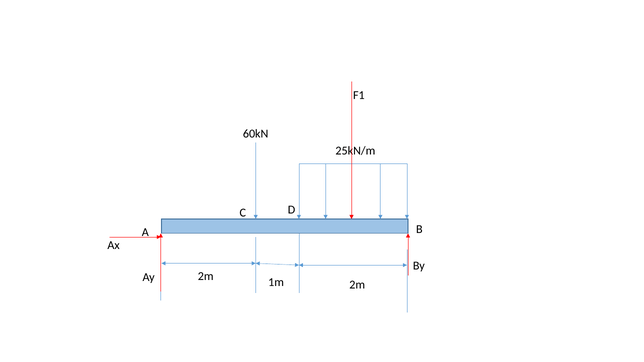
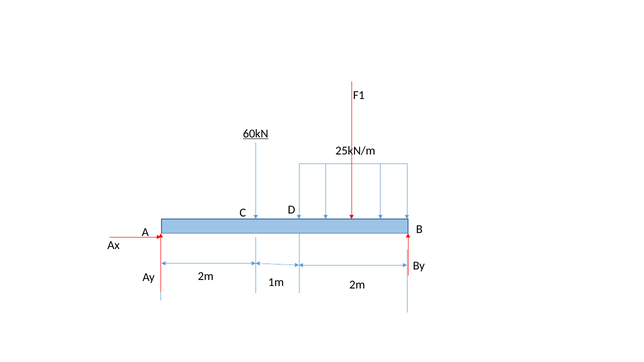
60kN underline: none -> present
